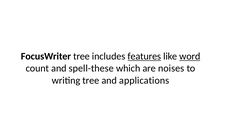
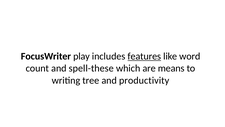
FocusWriter tree: tree -> play
word underline: present -> none
noises: noises -> means
applications: applications -> productivity
